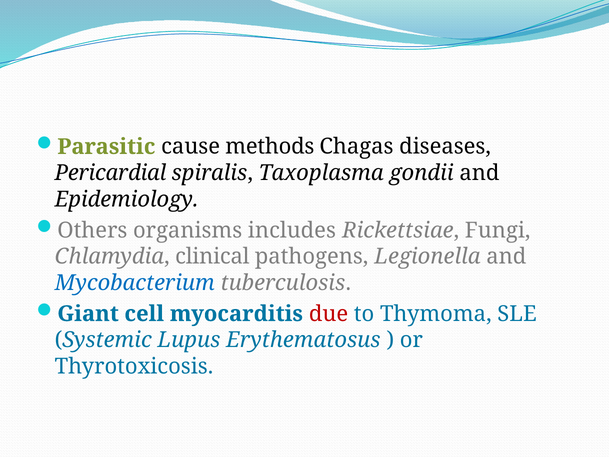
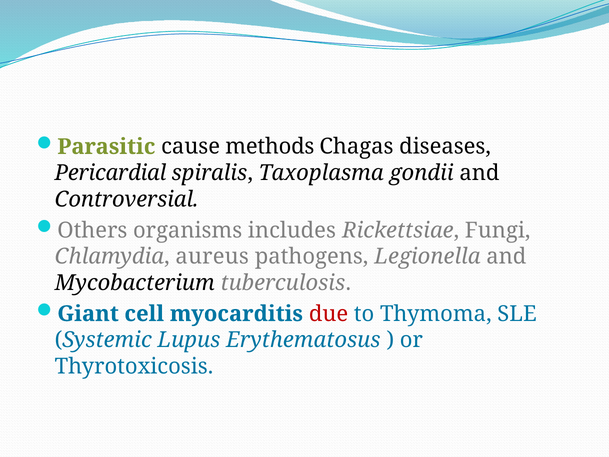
Epidemiology: Epidemiology -> Controversial
clinical: clinical -> aureus
Mycobacterium colour: blue -> black
